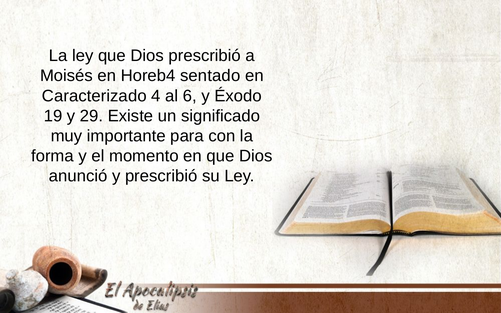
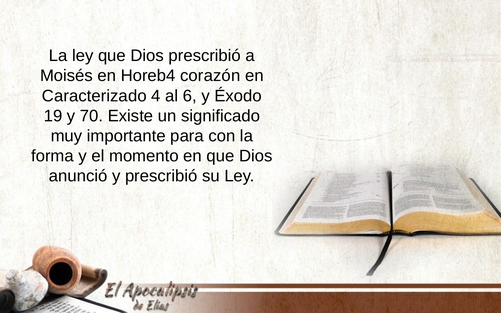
sentado: sentado -> corazón
29: 29 -> 70
